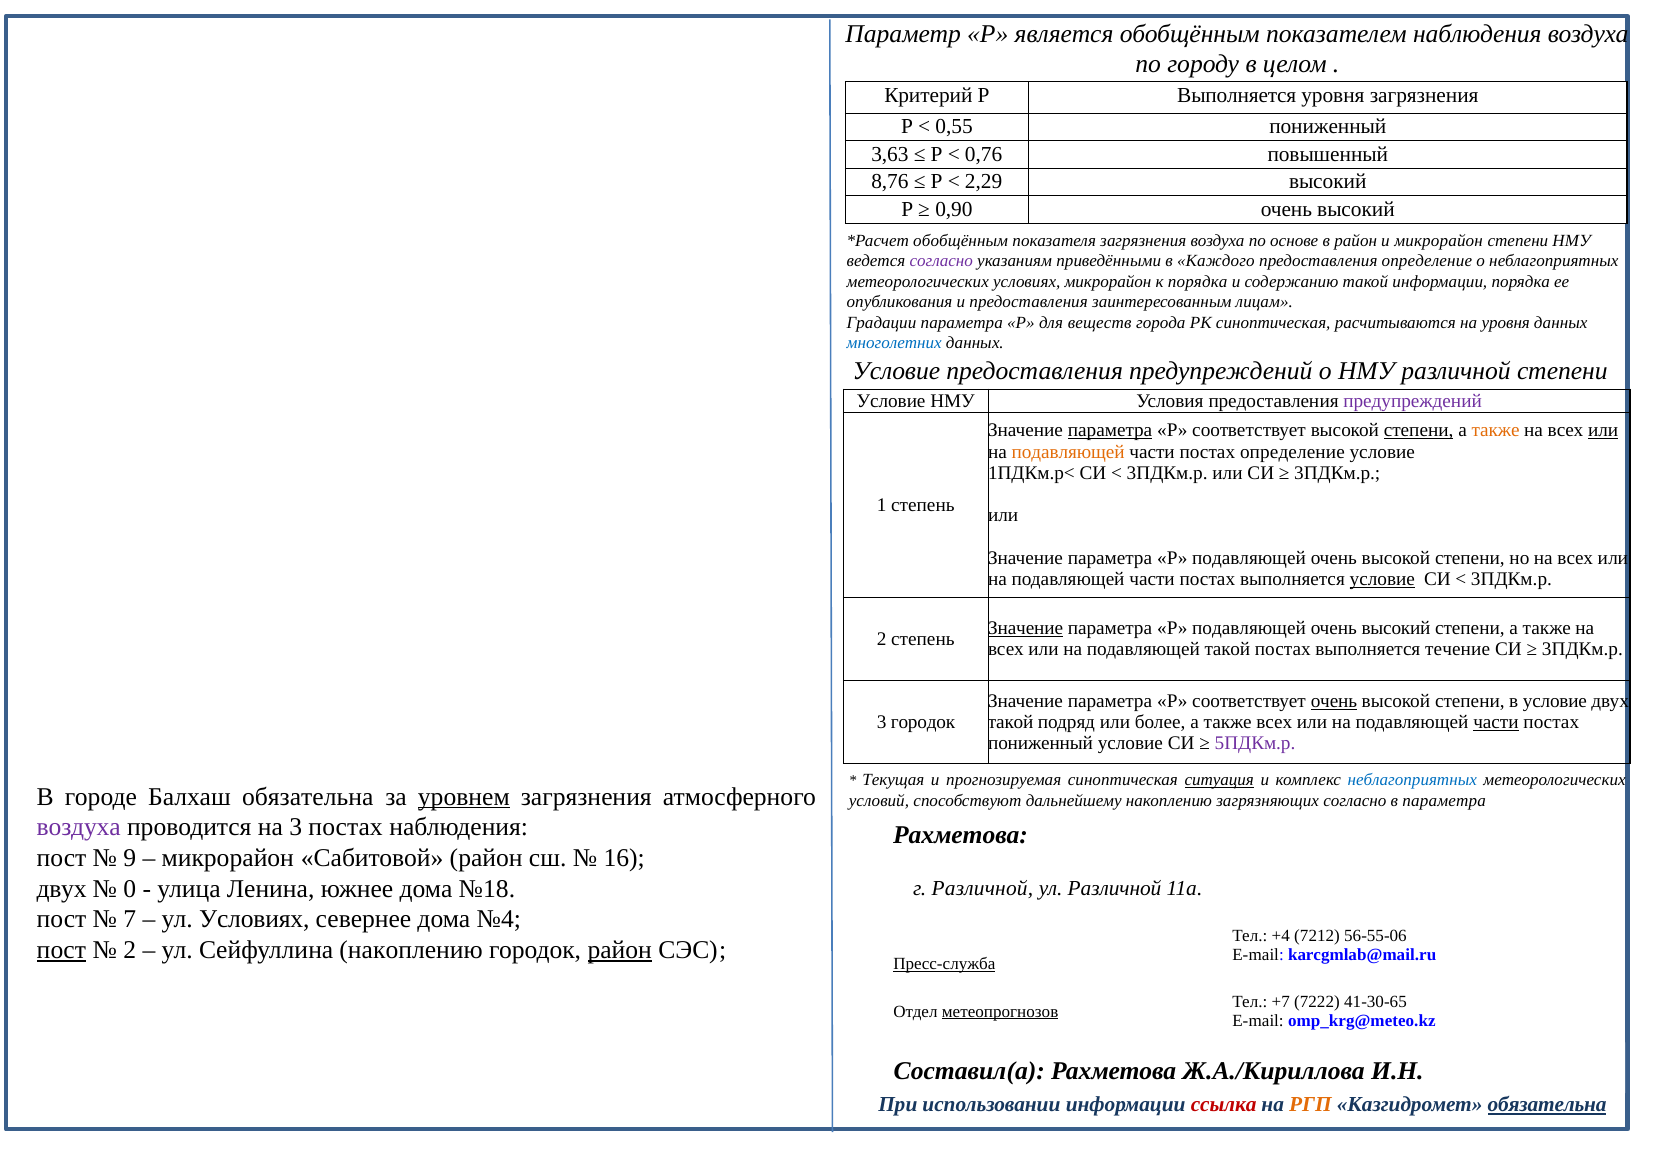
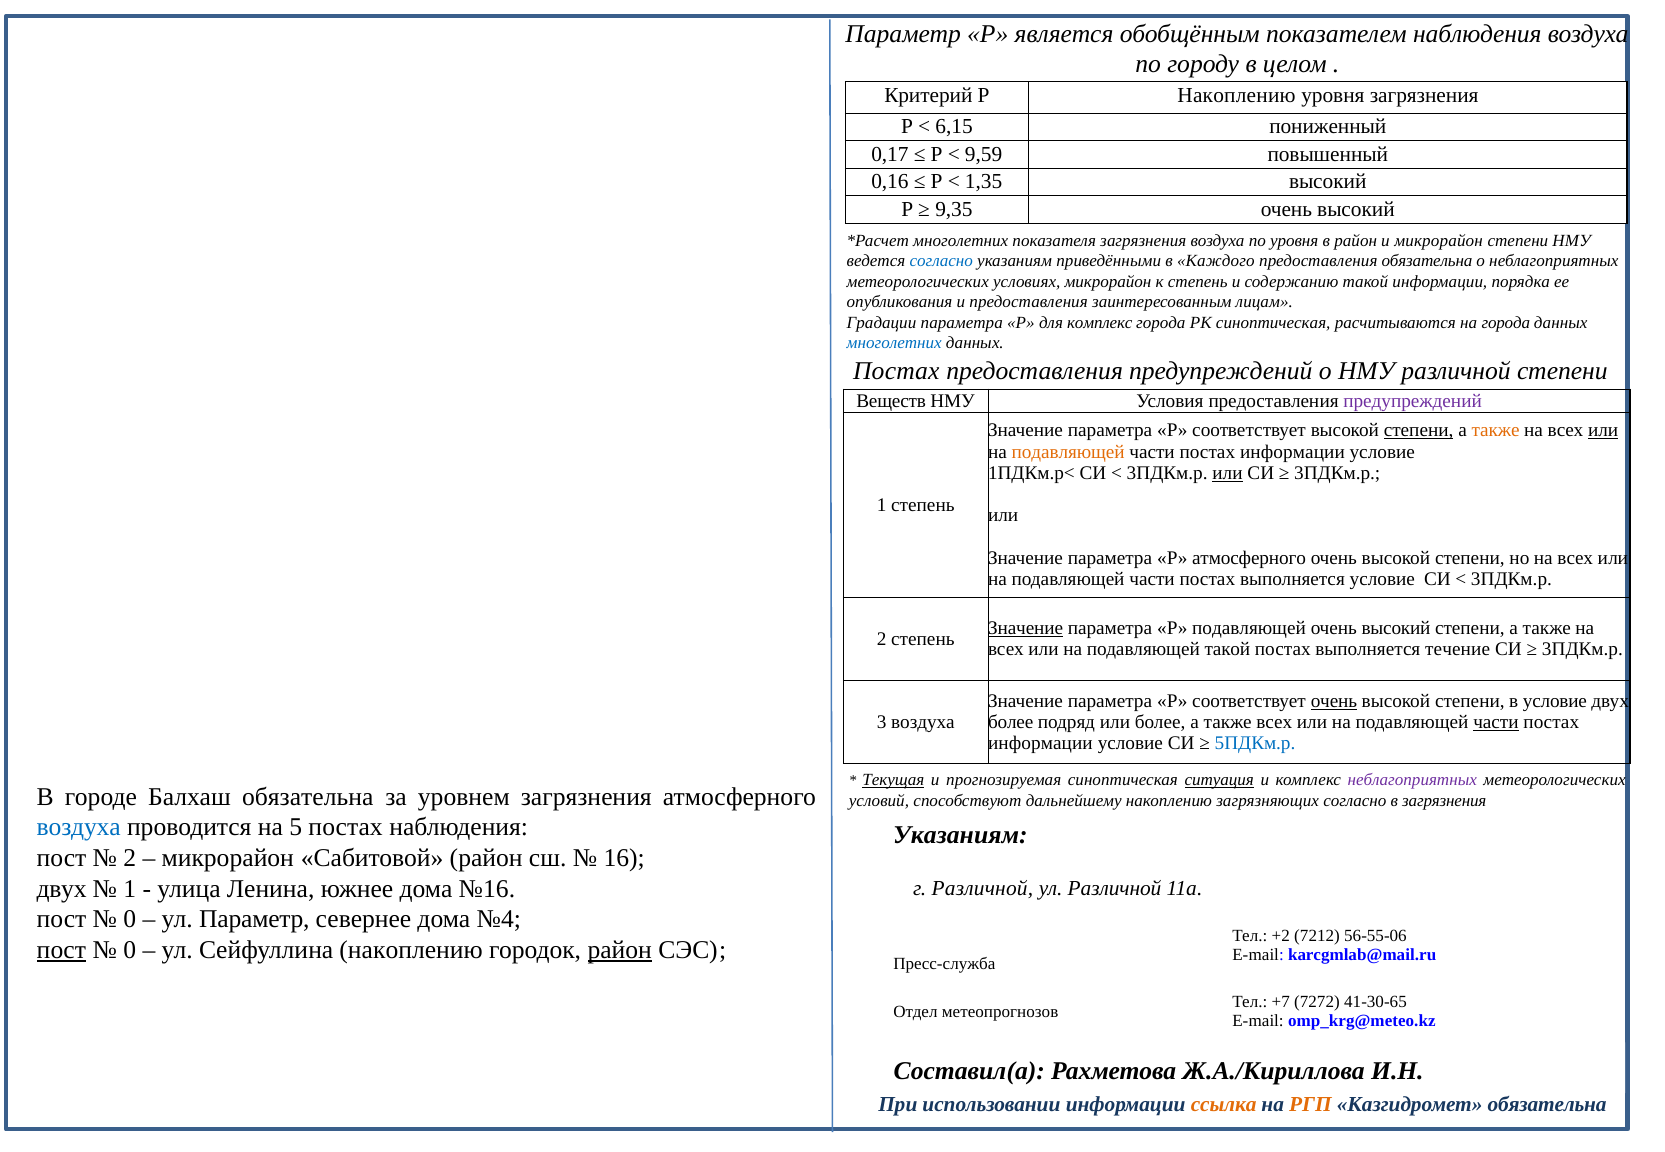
Р Выполняется: Выполняется -> Накоплению
0,55: 0,55 -> 6,15
3,63: 3,63 -> 0,17
0,76: 0,76 -> 9,59
8,76: 8,76 -> 0,16
2,29: 2,29 -> 1,35
0,90: 0,90 -> 9,35
обобщённым at (961, 241): обобщённым -> многолетних
по основе: основе -> уровня
согласно at (941, 261) colour: purple -> blue
предоставления определение: определение -> обязательна
к порядка: порядка -> степень
для веществ: веществ -> комплекс
на уровня: уровня -> города
Условие at (896, 371): Условие -> Постах
Условие at (891, 401): Условие -> Веществ
параметра at (1110, 431) underline: present -> none
определение at (1292, 452): определение -> информации
или at (1227, 473) underline: none -> present
подавляющей at (1249, 558): подавляющей -> атмосферного
условие at (1382, 580) underline: present -> none
3 городок: городок -> воздуха
такой at (1011, 723): такой -> более
пониженный at (1041, 744): пониженный -> информации
5ПДКм.р colour: purple -> blue
Текущая underline: none -> present
неблагоприятных at (1412, 781) colour: blue -> purple
уровнем underline: present -> none
в параметра: параметра -> загрязнения
воздуха at (79, 828) colour: purple -> blue
на 3: 3 -> 5
Рахметова at (960, 835): Рахметова -> Указаниям
9 at (130, 859): 9 -> 2
0 at (130, 889): 0 -> 1
№18: №18 -> №16
7 at (130, 920): 7 -> 0
ул Условиях: Условиях -> Параметр
+4: +4 -> +2
2 at (130, 951): 2 -> 0
Пресс-служба underline: present -> none
7222: 7222 -> 7272
метеопрогнозов underline: present -> none
ссылка colour: red -> orange
обязательна at (1547, 1105) underline: present -> none
